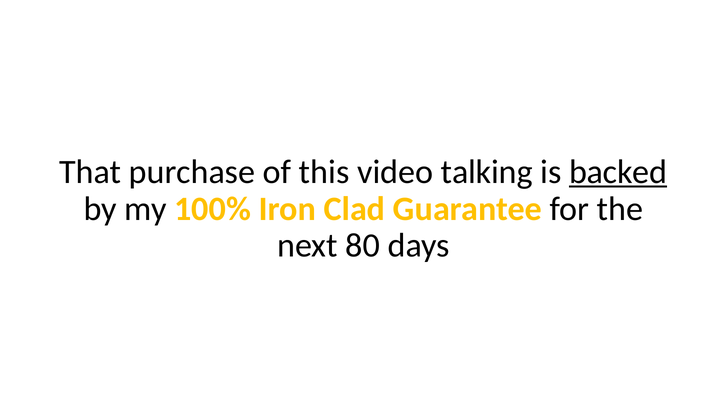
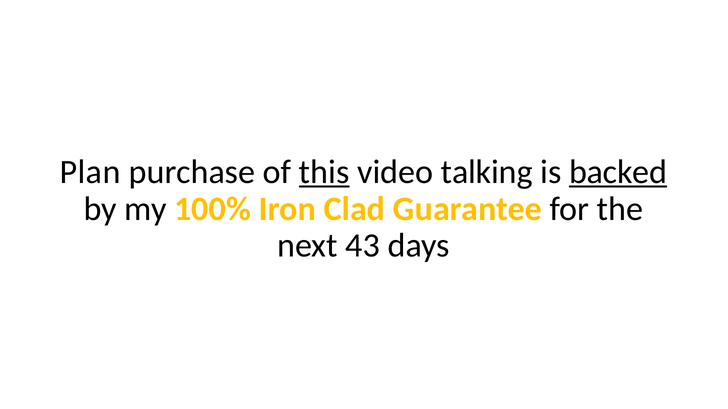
That: That -> Plan
this underline: none -> present
80: 80 -> 43
